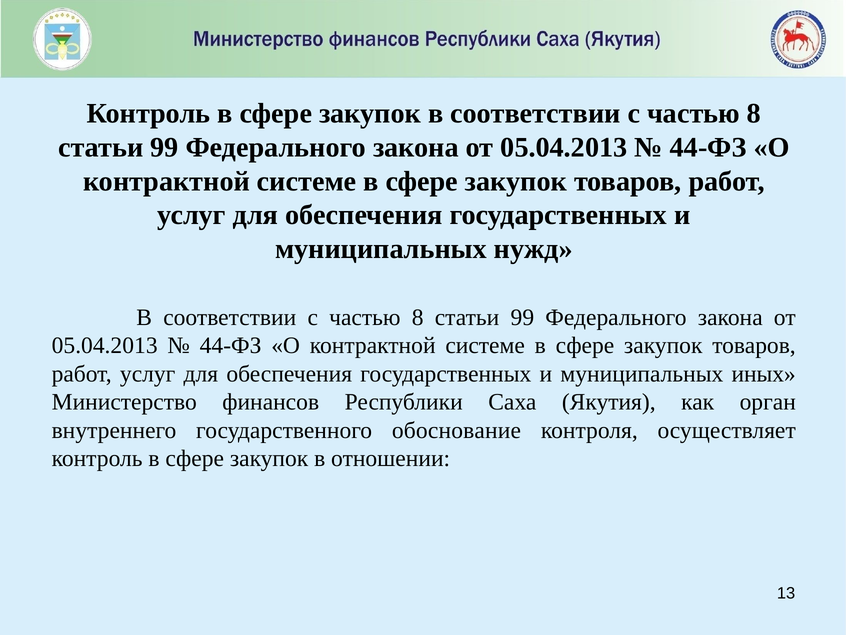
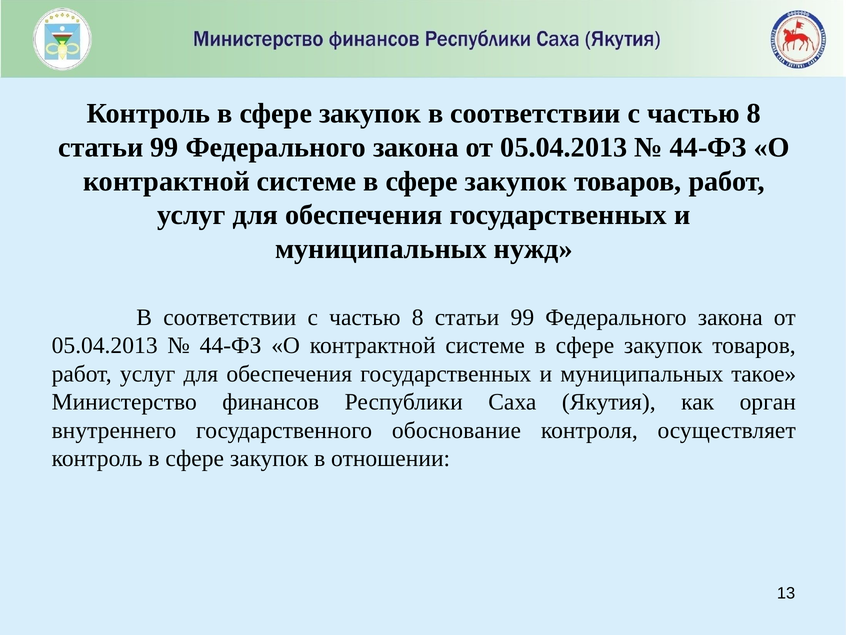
иных: иных -> такое
